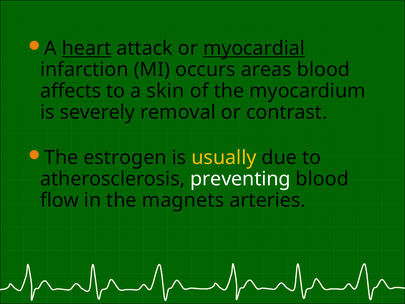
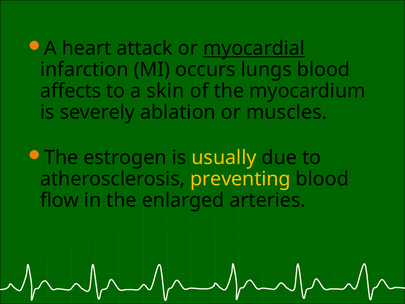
heart underline: present -> none
areas: areas -> lungs
removal: removal -> ablation
contrast: contrast -> muscles
preventing colour: white -> yellow
magnets: magnets -> enlarged
